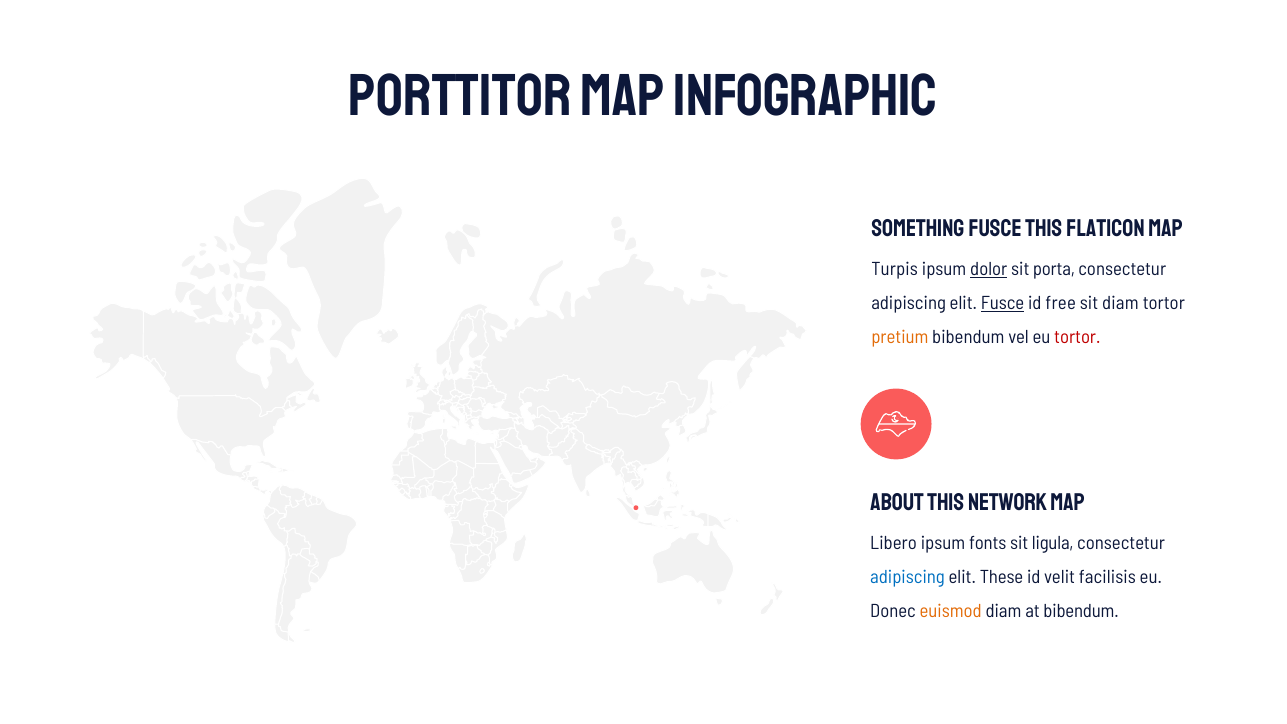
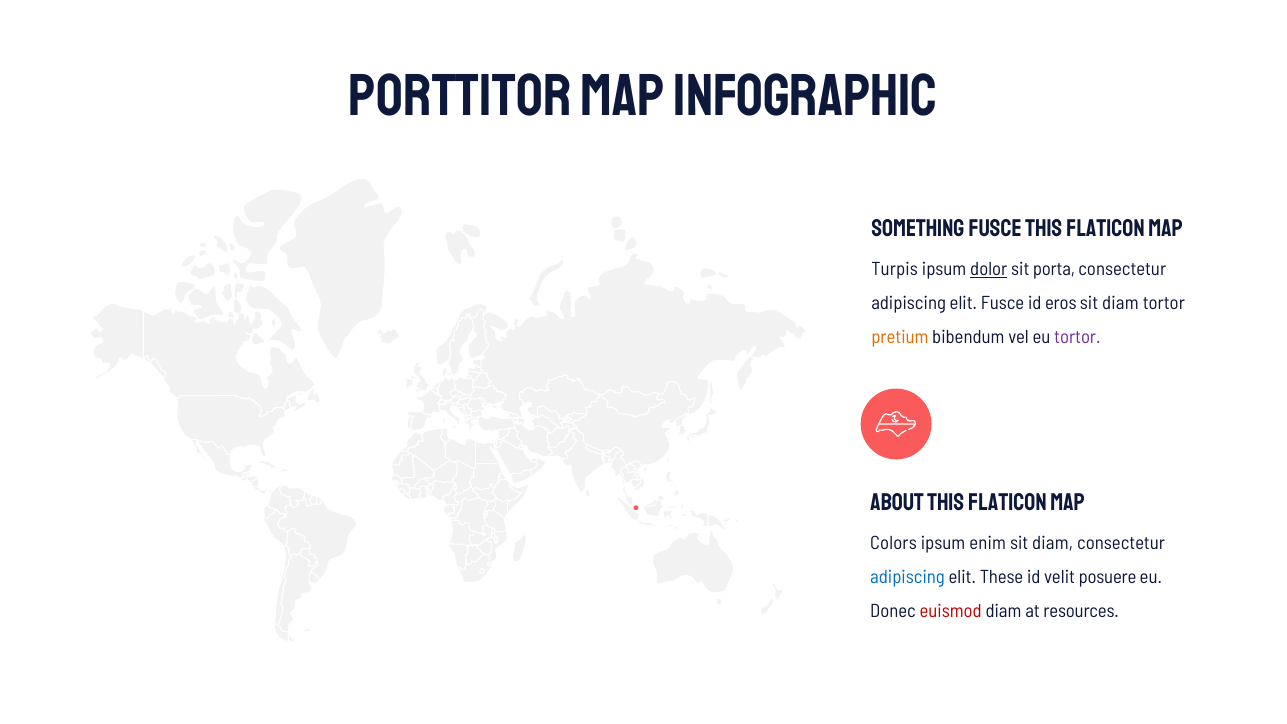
Fusce at (1003, 303) underline: present -> none
free: free -> eros
tortor at (1077, 337) colour: red -> purple
About This Network: Network -> Flaticon
Libero: Libero -> Colors
fonts: fonts -> enim
ligula at (1053, 544): ligula -> diam
facilisis: facilisis -> posuere
euismod colour: orange -> red
at bibendum: bibendum -> resources
